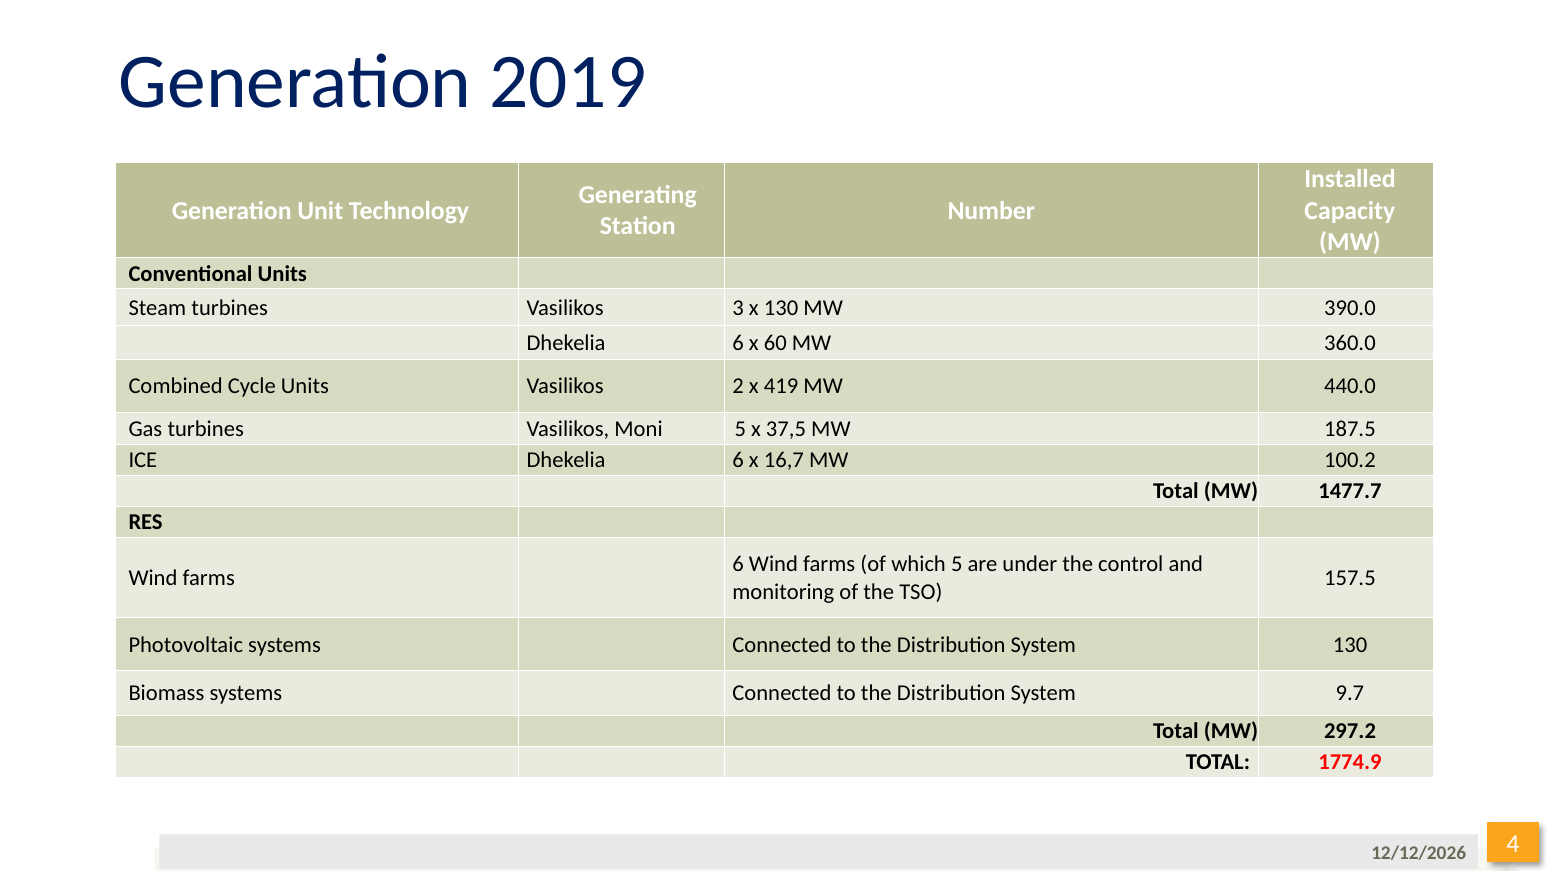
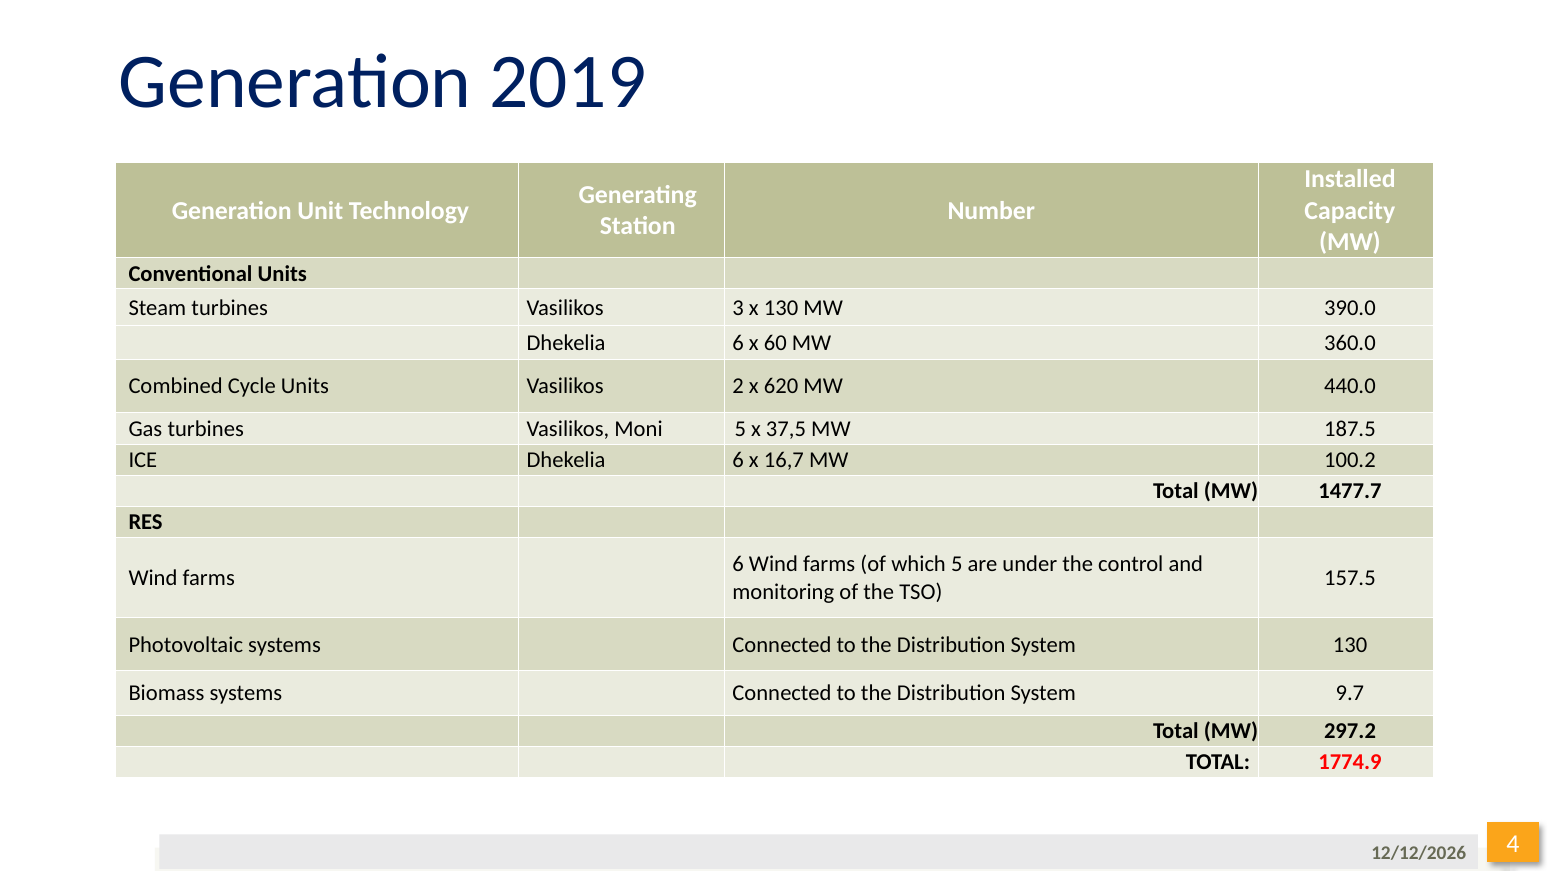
419: 419 -> 620
